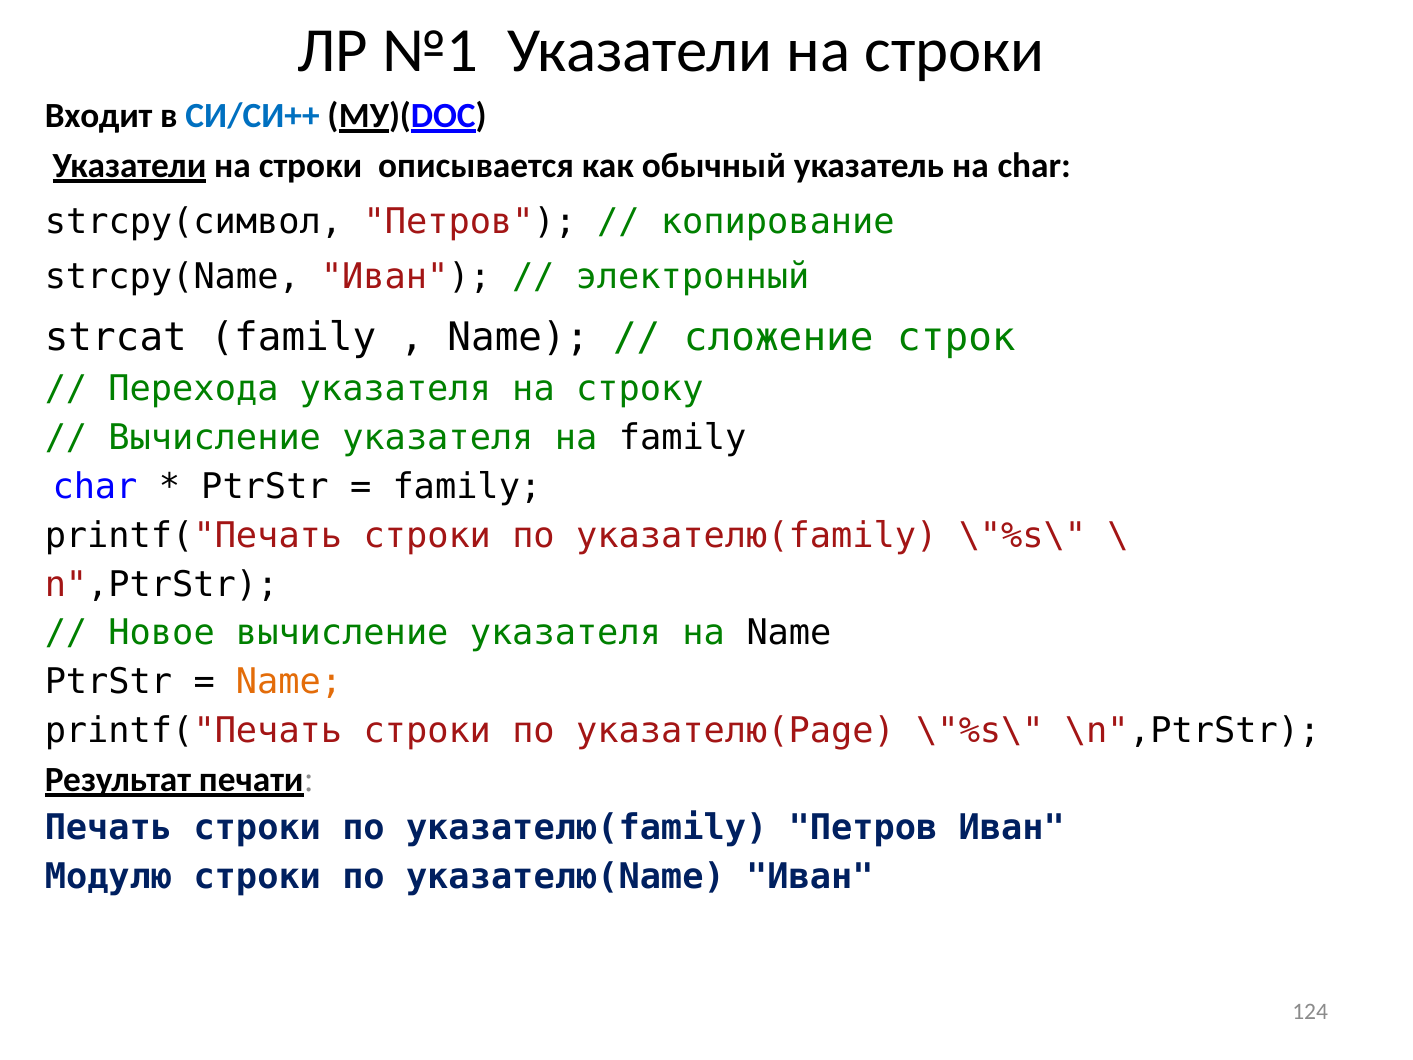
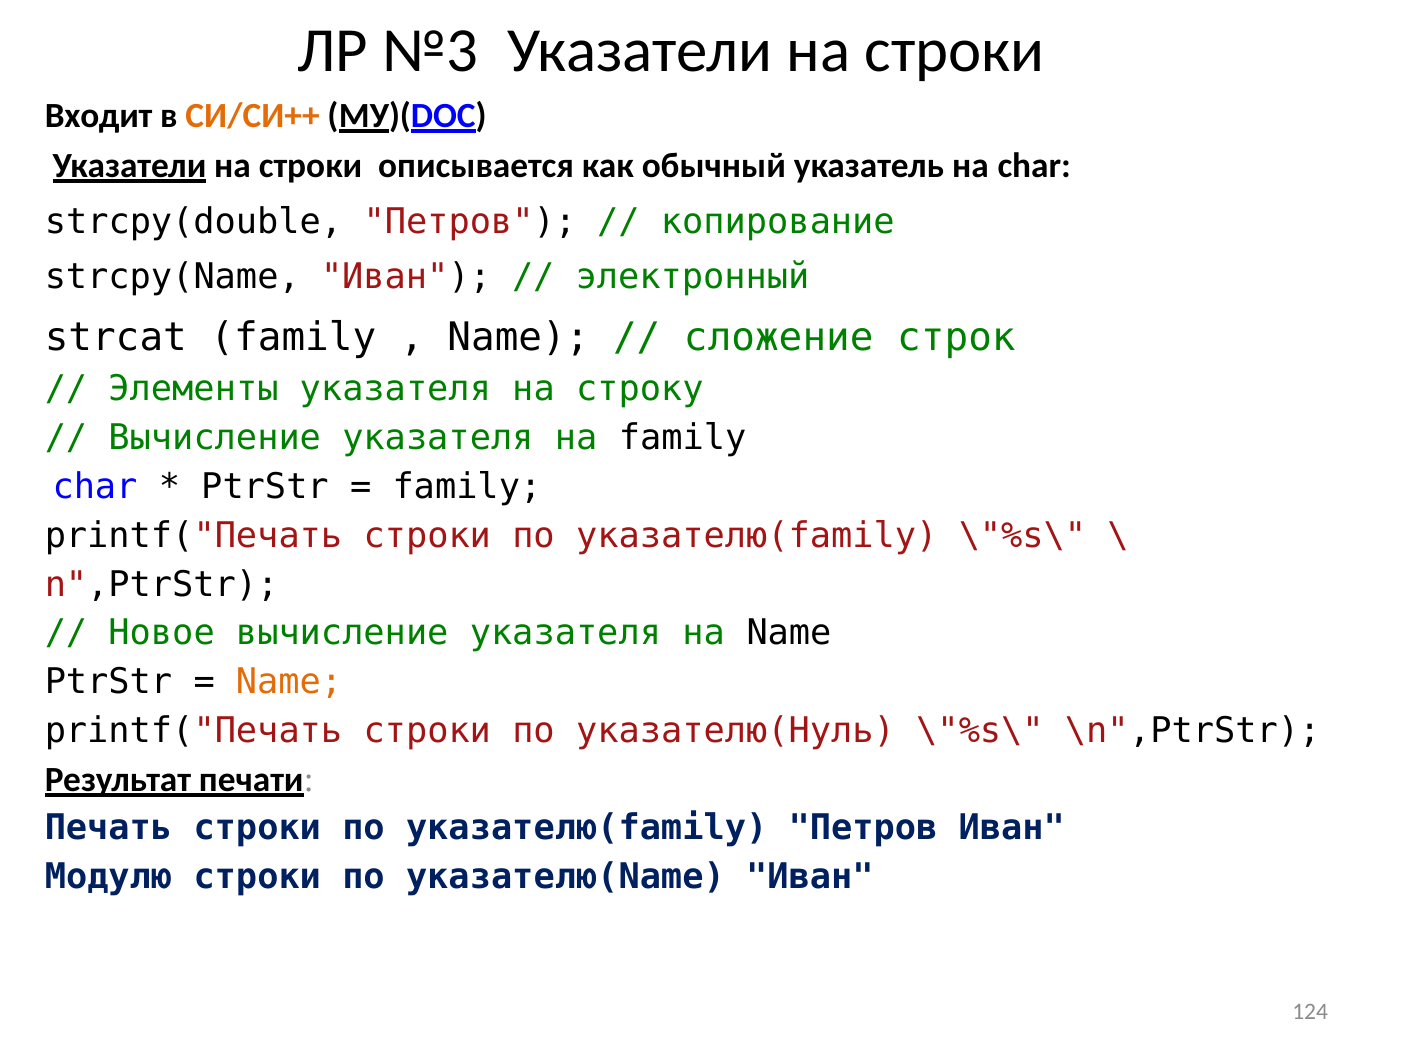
№1: №1 -> №3
СИ/СИ++ colour: blue -> orange
strcpy(символ: strcpy(символ -> strcpy(double
Перехода: Перехода -> Элементы
указателю(Page: указателю(Page -> указателю(Нуль
